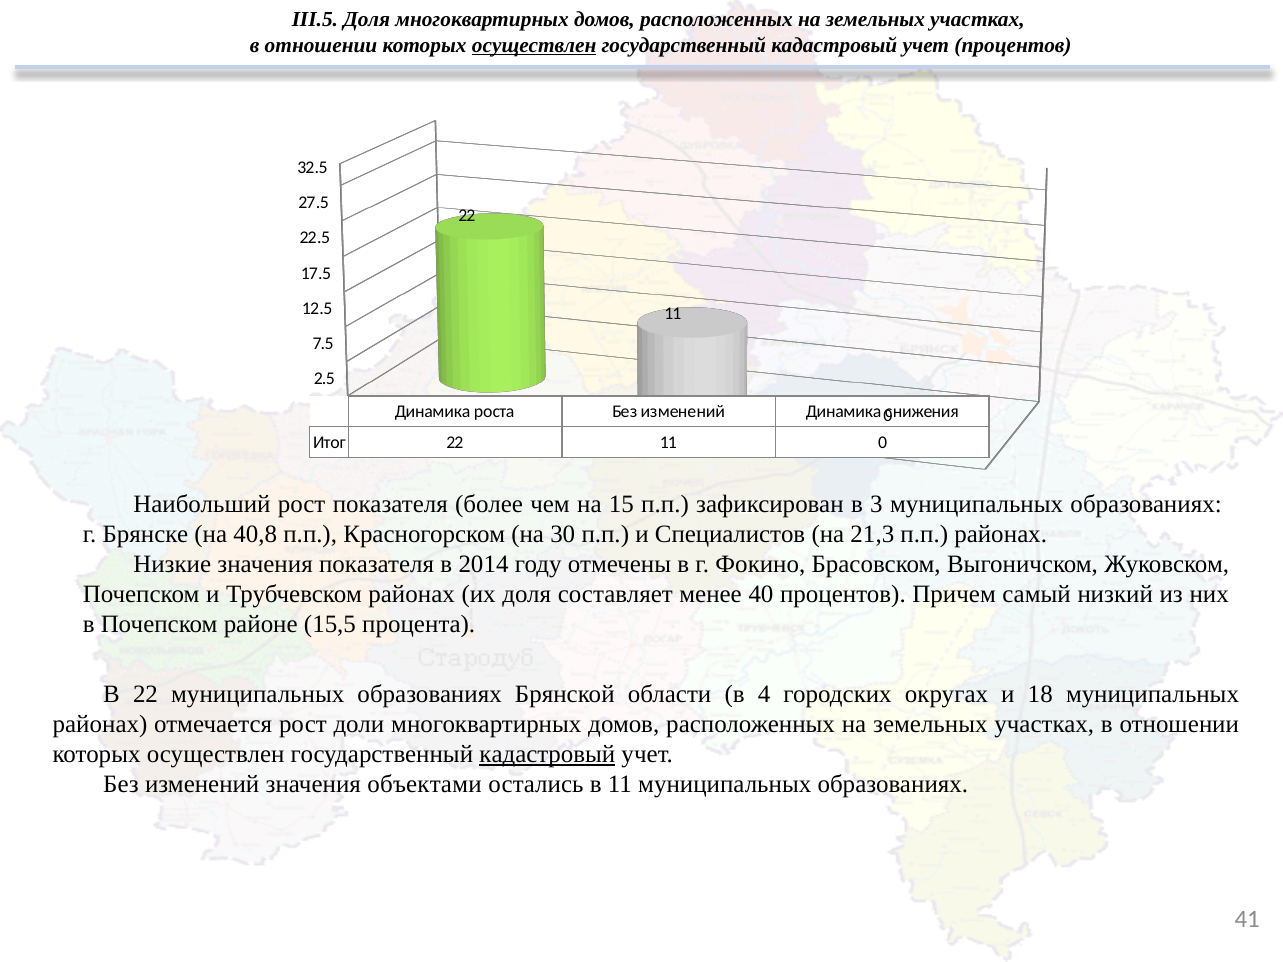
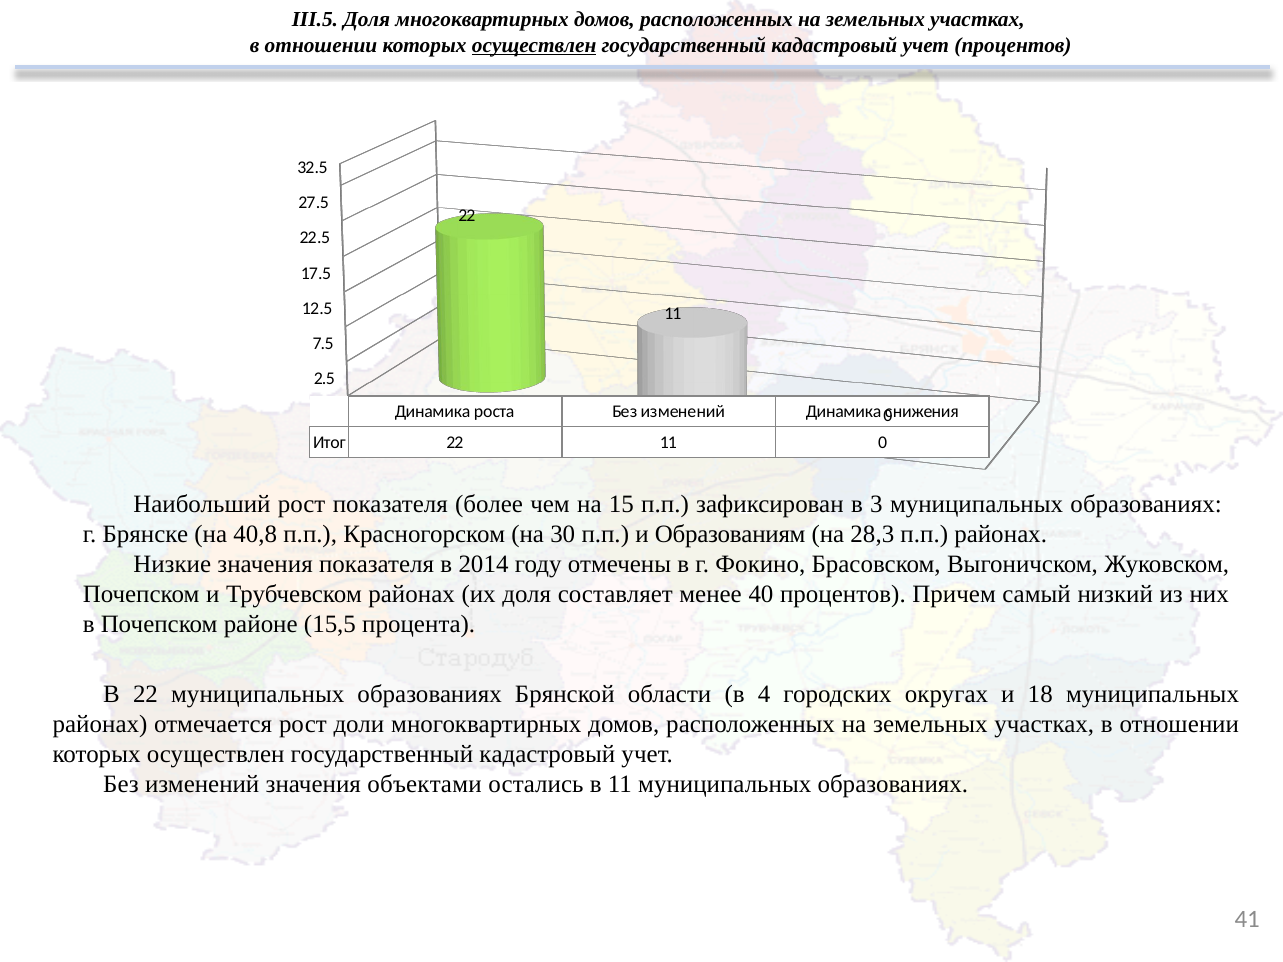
Специалистов: Специалистов -> Образованиям
21,3: 21,3 -> 28,3
кадастровый at (547, 754) underline: present -> none
